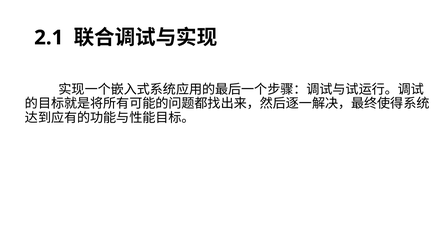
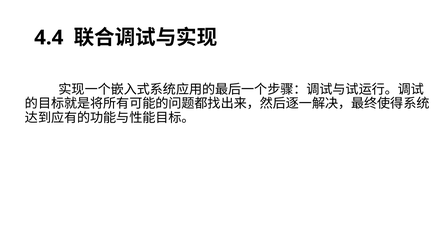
2.1: 2.1 -> 4.4
